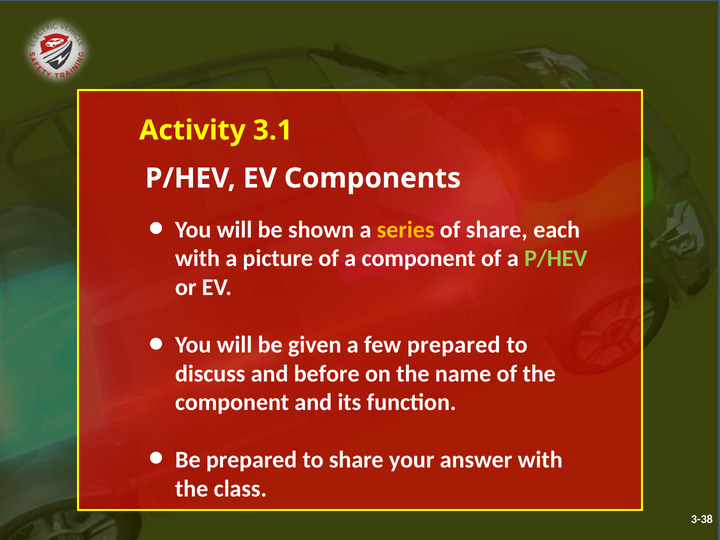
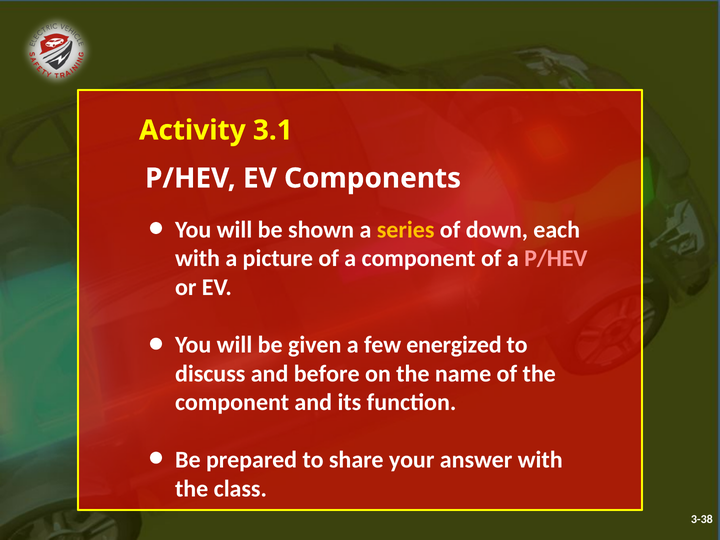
of share: share -> down
P/HEV at (556, 258) colour: light green -> pink
few prepared: prepared -> energized
